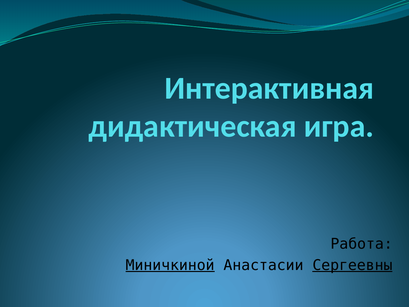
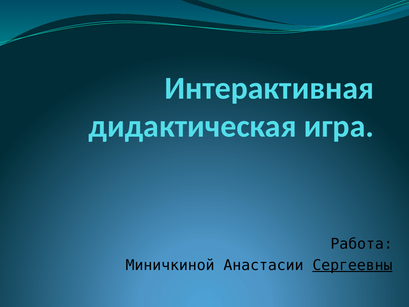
Миничкиной underline: present -> none
